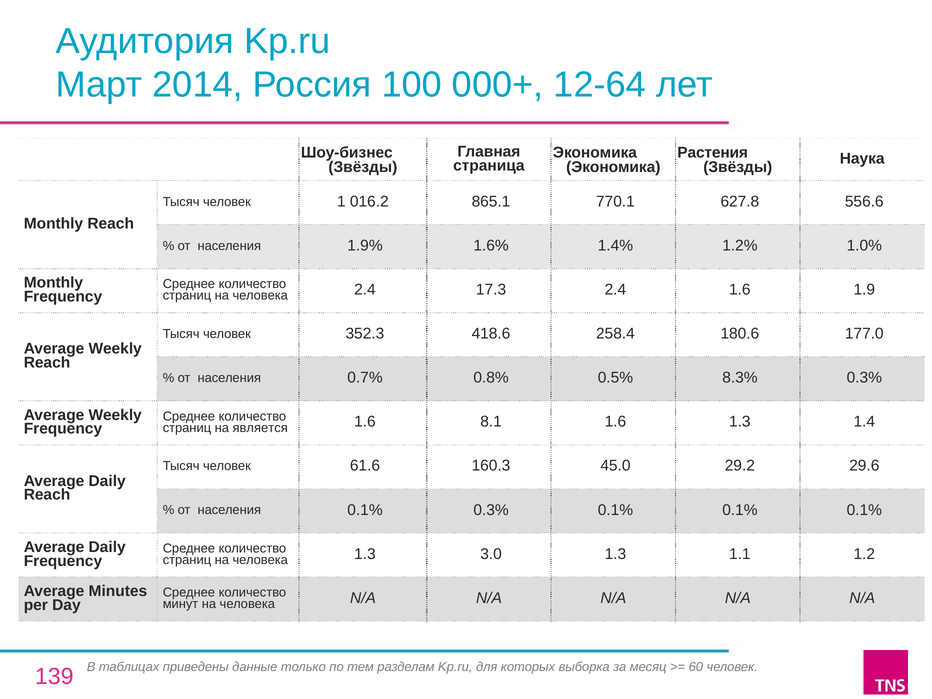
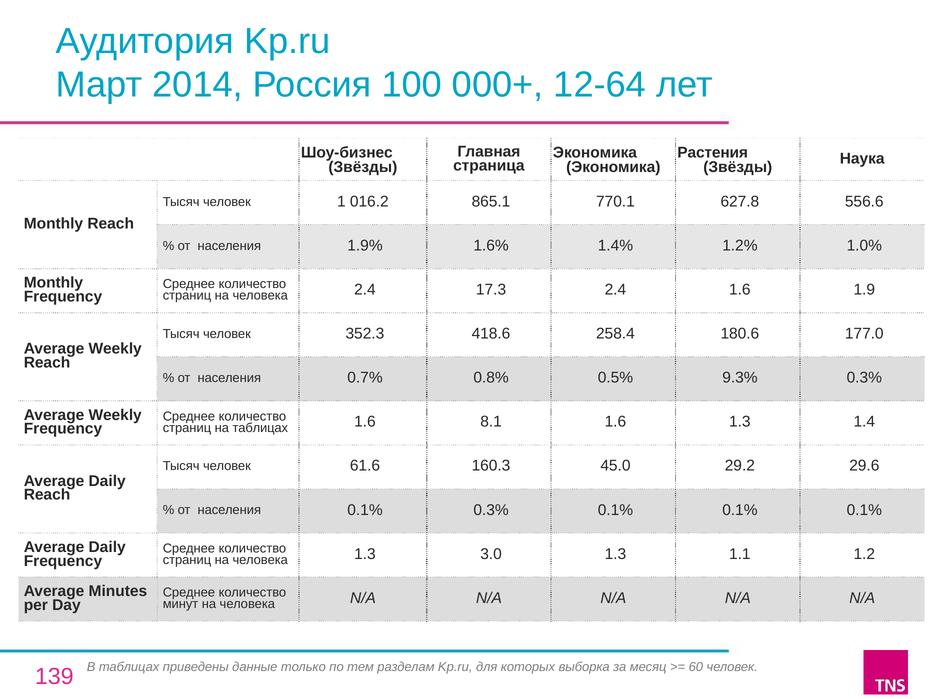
8.3%: 8.3% -> 9.3%
на является: является -> таблицах
